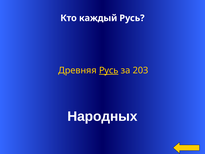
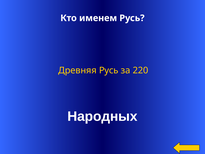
каждый: каждый -> именем
Русь at (109, 70) underline: present -> none
203: 203 -> 220
